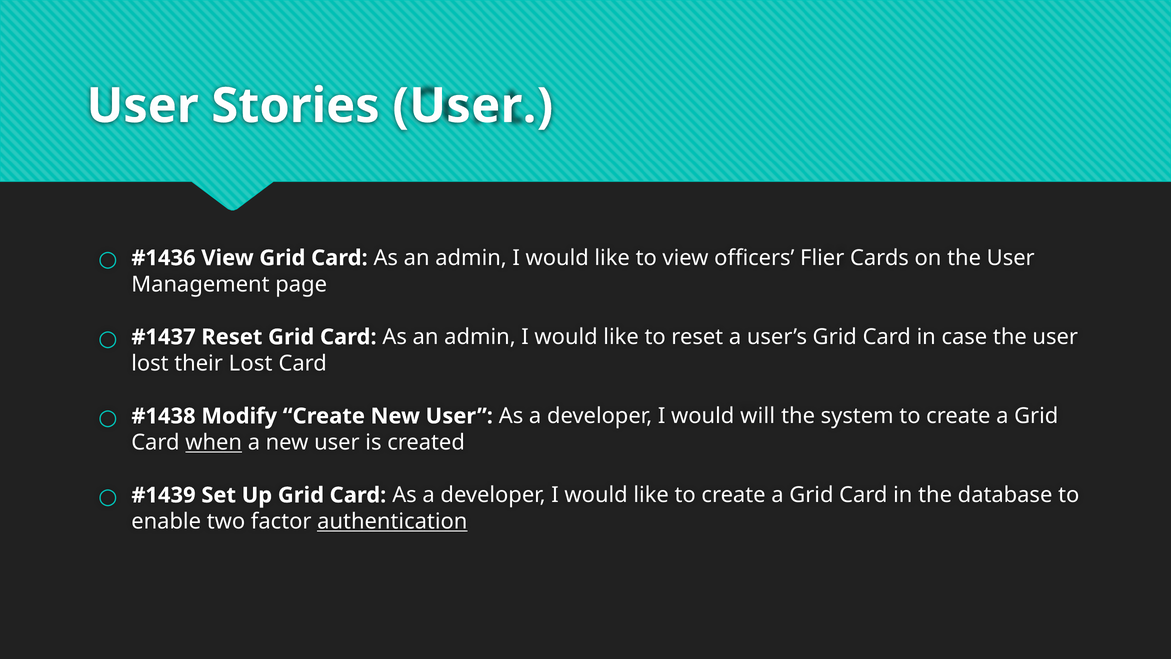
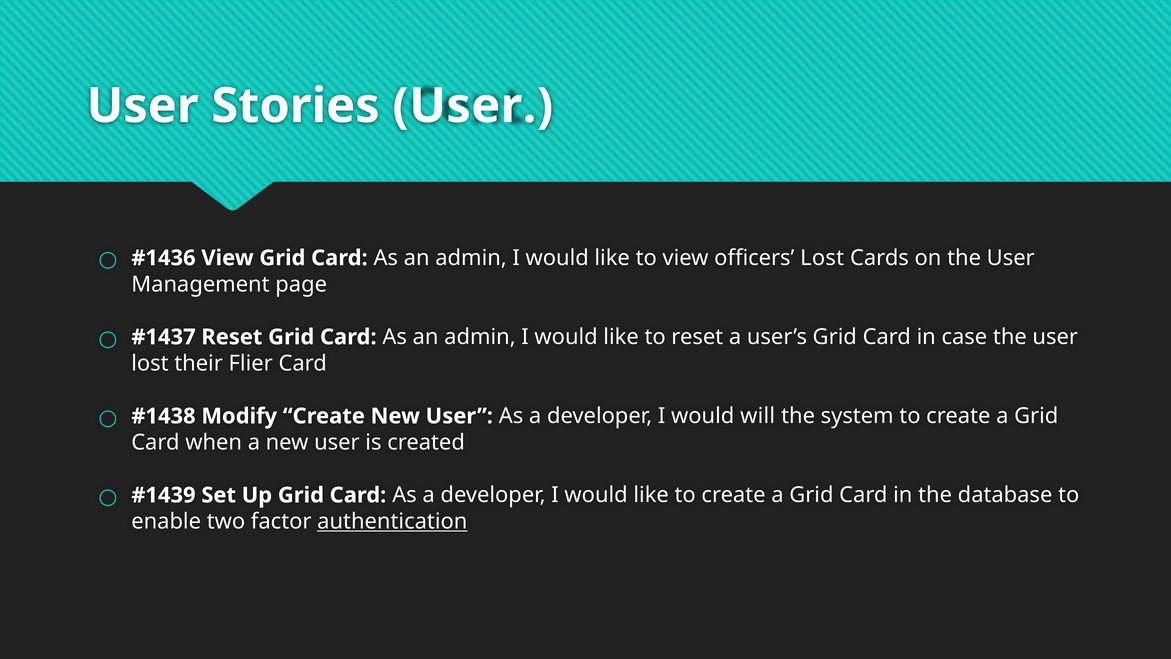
officers Flier: Flier -> Lost
their Lost: Lost -> Flier
when underline: present -> none
